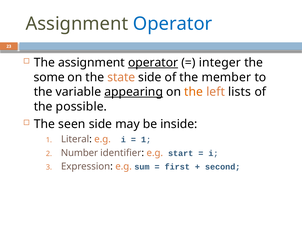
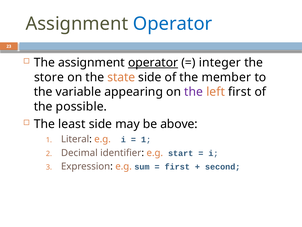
some: some -> store
appearing underline: present -> none
the at (194, 92) colour: orange -> purple
left lists: lists -> first
seen: seen -> least
inside: inside -> above
Number: Number -> Decimal
